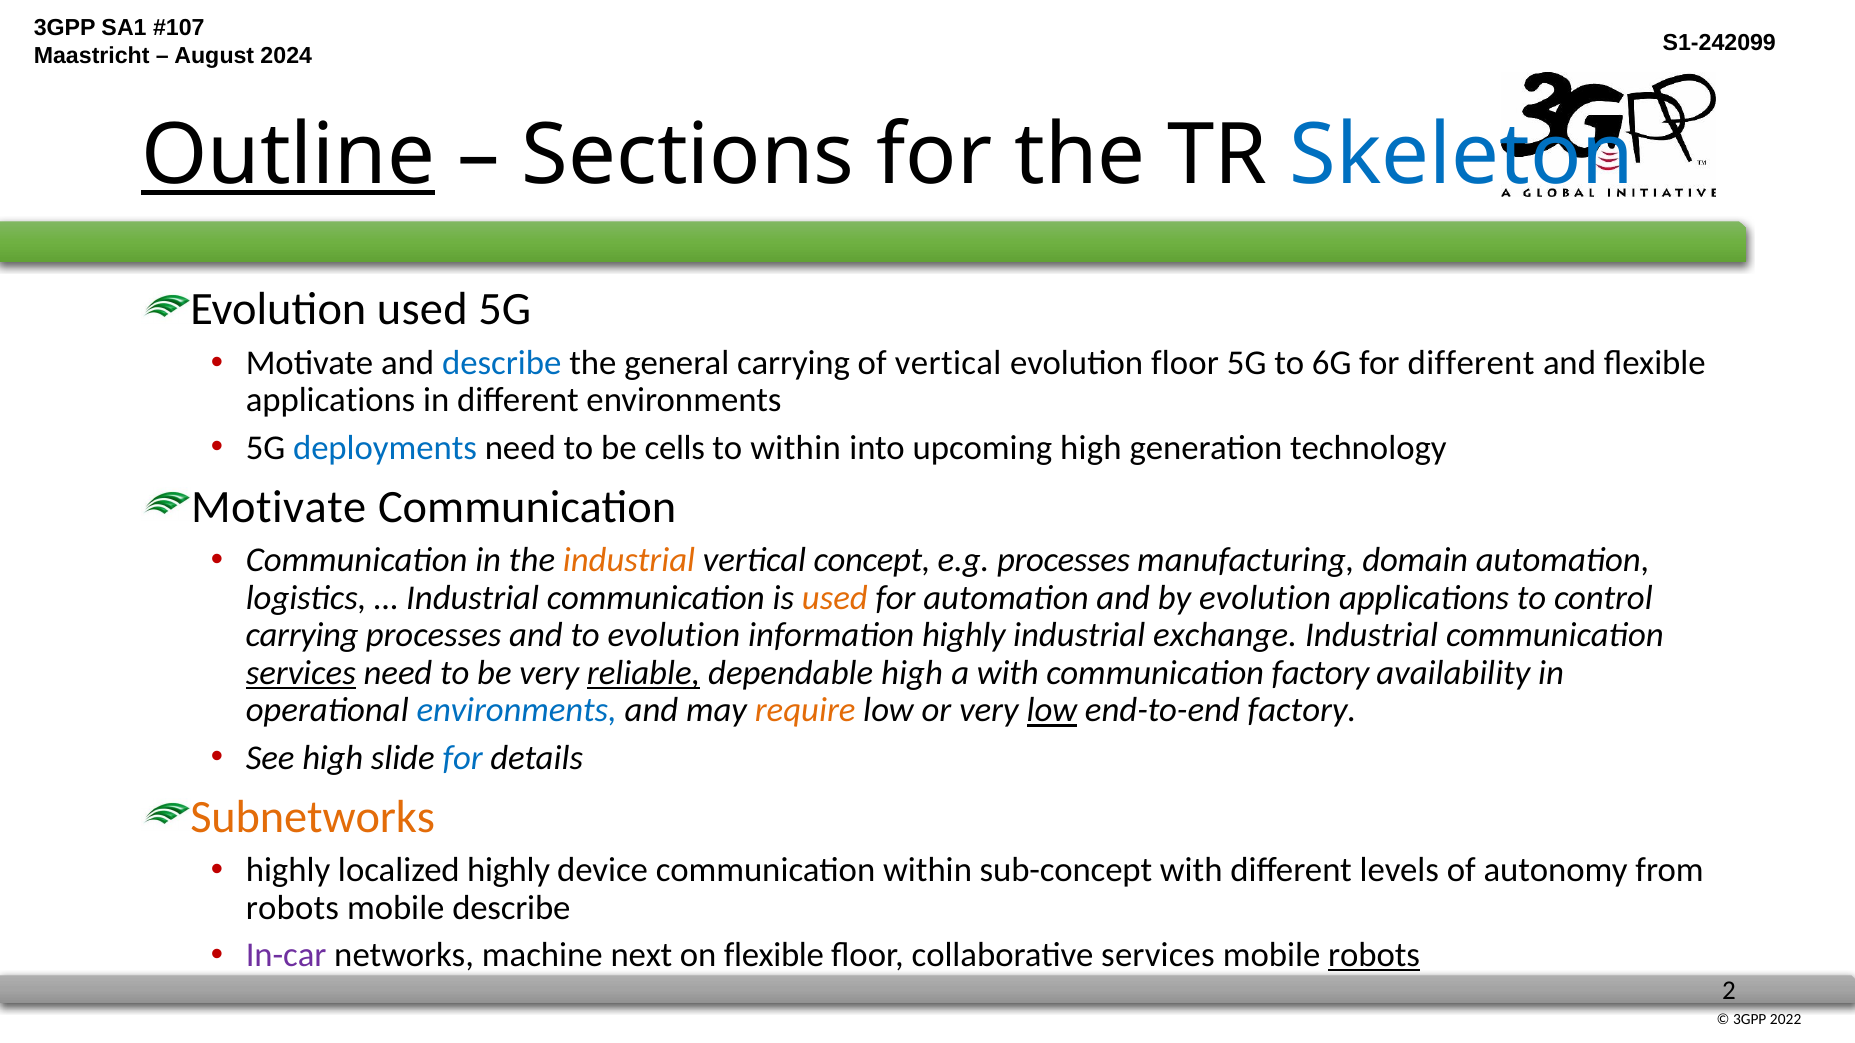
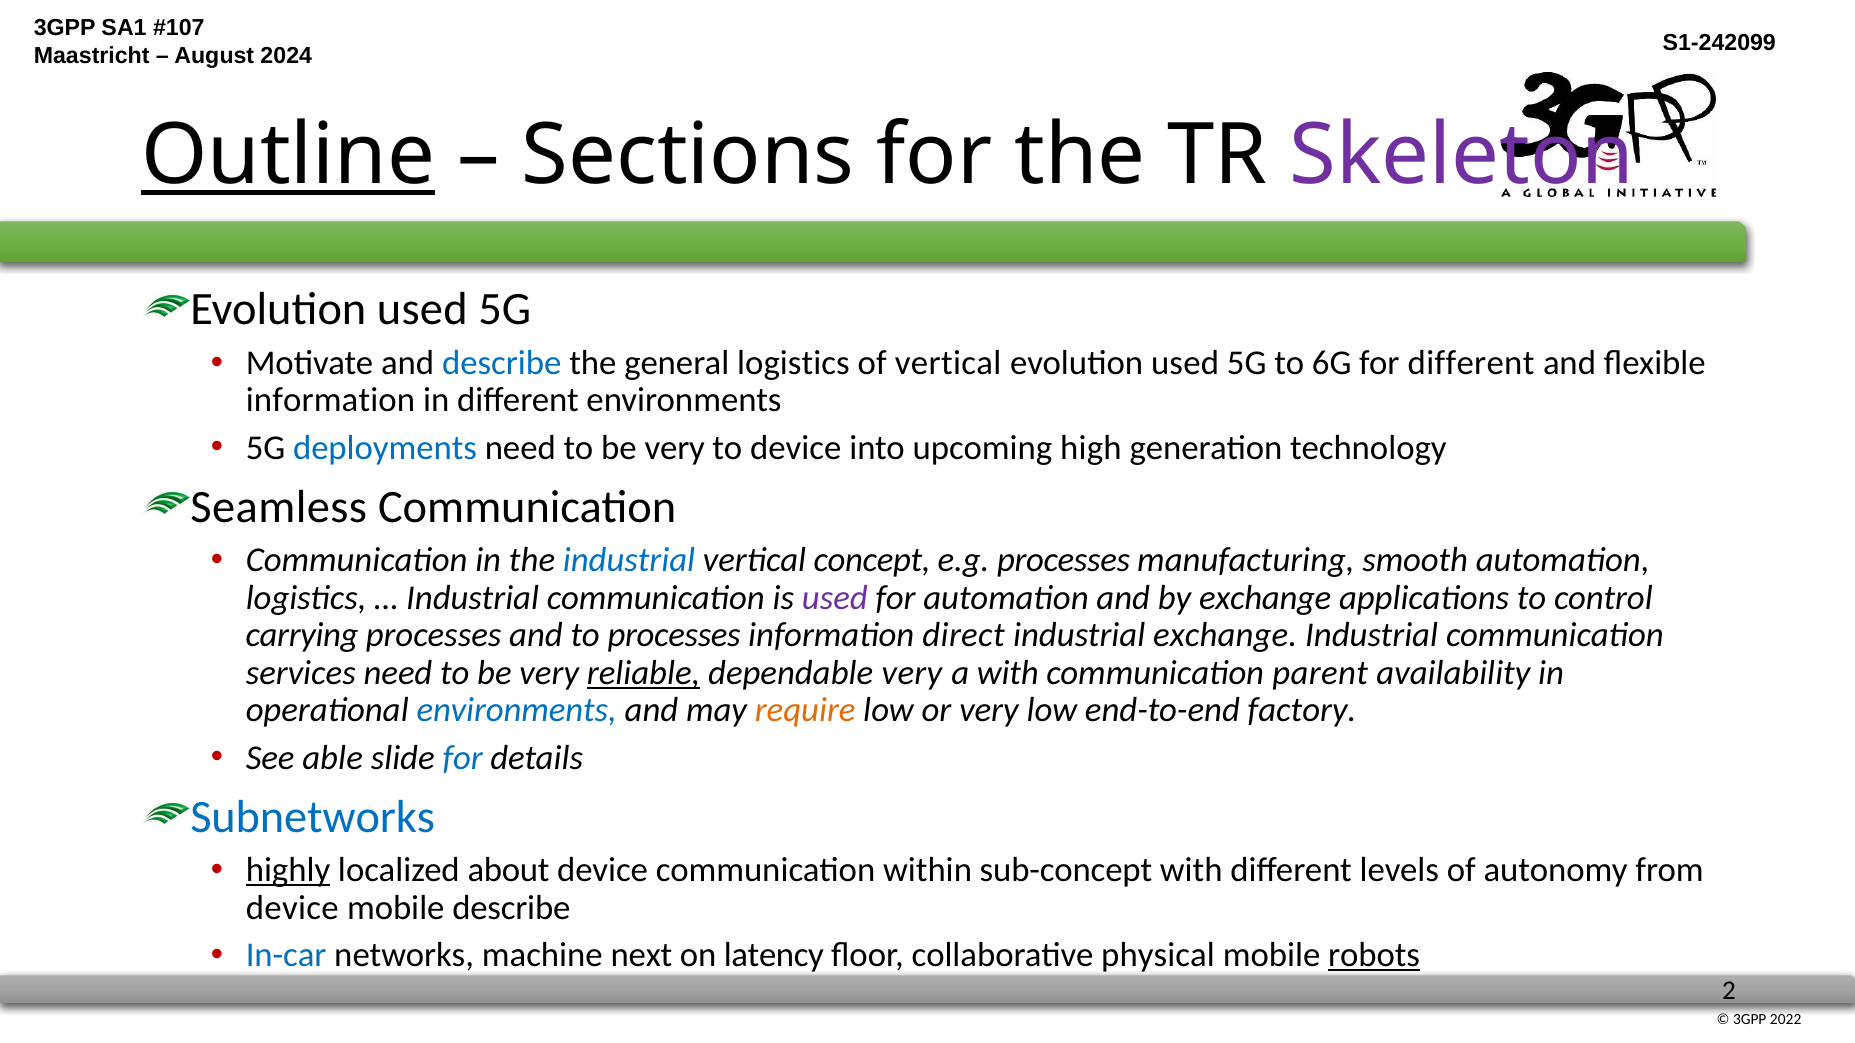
Skeleton colour: blue -> purple
general carrying: carrying -> logistics
floor at (1185, 363): floor -> used
applications at (331, 401): applications -> information
cells at (675, 448): cells -> very
to within: within -> device
Motivate at (279, 507): Motivate -> Seamless
industrial at (629, 561) colour: orange -> blue
domain: domain -> smooth
used at (835, 598) colour: orange -> purple
by evolution: evolution -> exchange
to evolution: evolution -> processes
information highly: highly -> direct
services at (301, 673) underline: present -> none
dependable high: high -> very
communication factory: factory -> parent
low at (1052, 711) underline: present -> none
See high: high -> able
Subnetworks colour: orange -> blue
highly at (288, 871) underline: none -> present
localized highly: highly -> about
robots at (292, 908): robots -> device
In-car colour: purple -> blue
on flexible: flexible -> latency
collaborative services: services -> physical
